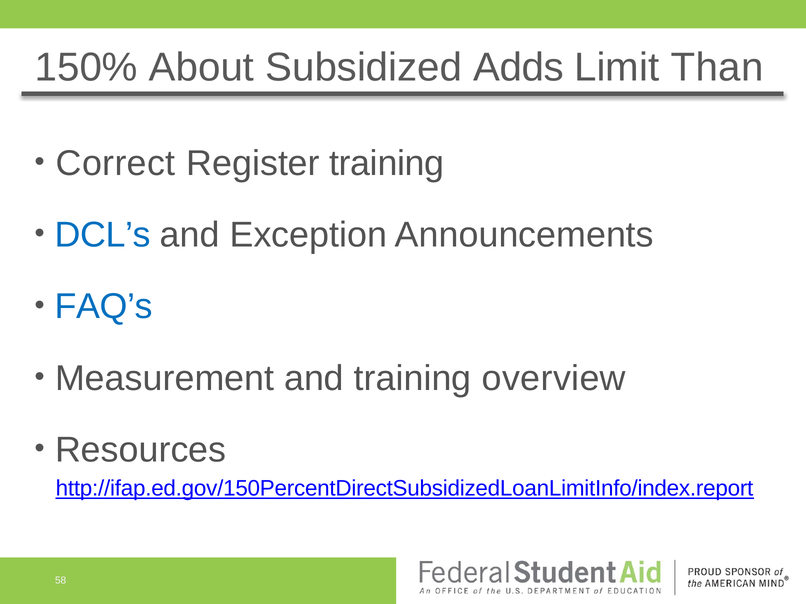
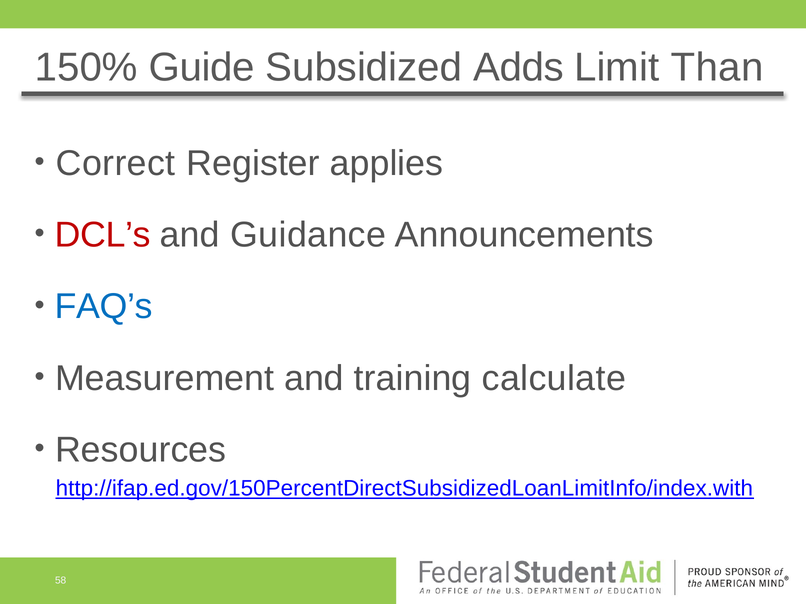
About: About -> Guide
Register training: training -> applies
DCL’s colour: blue -> red
Exception: Exception -> Guidance
overview: overview -> calculate
http://ifap.ed.gov/150PercentDirectSubsidizedLoanLimitInfo/index.report: http://ifap.ed.gov/150PercentDirectSubsidizedLoanLimitInfo/index.report -> http://ifap.ed.gov/150PercentDirectSubsidizedLoanLimitInfo/index.with
